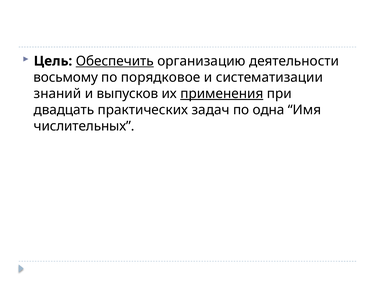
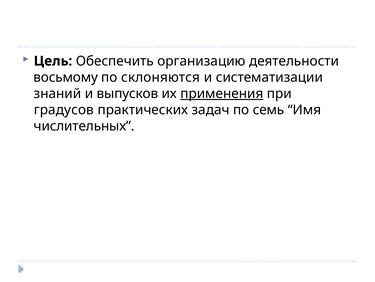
Обеспечить underline: present -> none
порядковое: порядковое -> склоняются
двадцать: двадцать -> градусов
одна: одна -> семь
